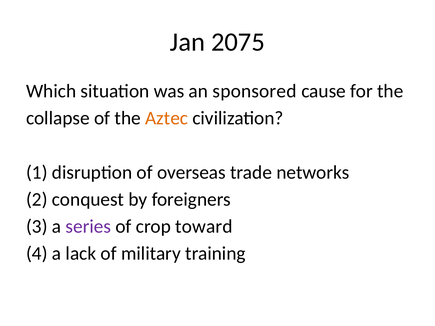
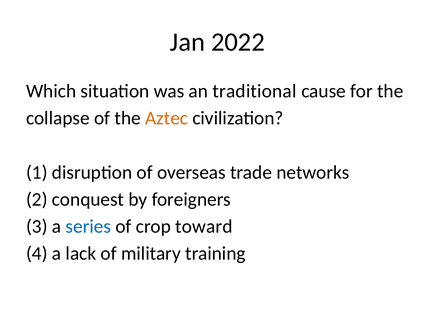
2075: 2075 -> 2022
sponsored: sponsored -> traditional
series colour: purple -> blue
